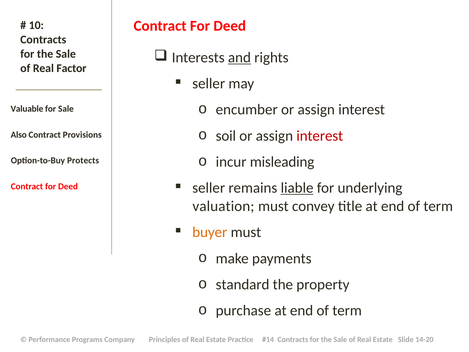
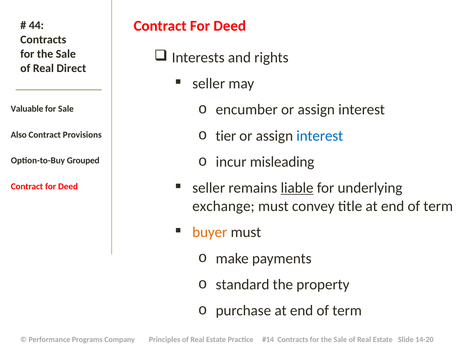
10: 10 -> 44
and underline: present -> none
Factor: Factor -> Direct
soil: soil -> tier
interest at (320, 136) colour: red -> blue
Protects: Protects -> Grouped
valuation: valuation -> exchange
